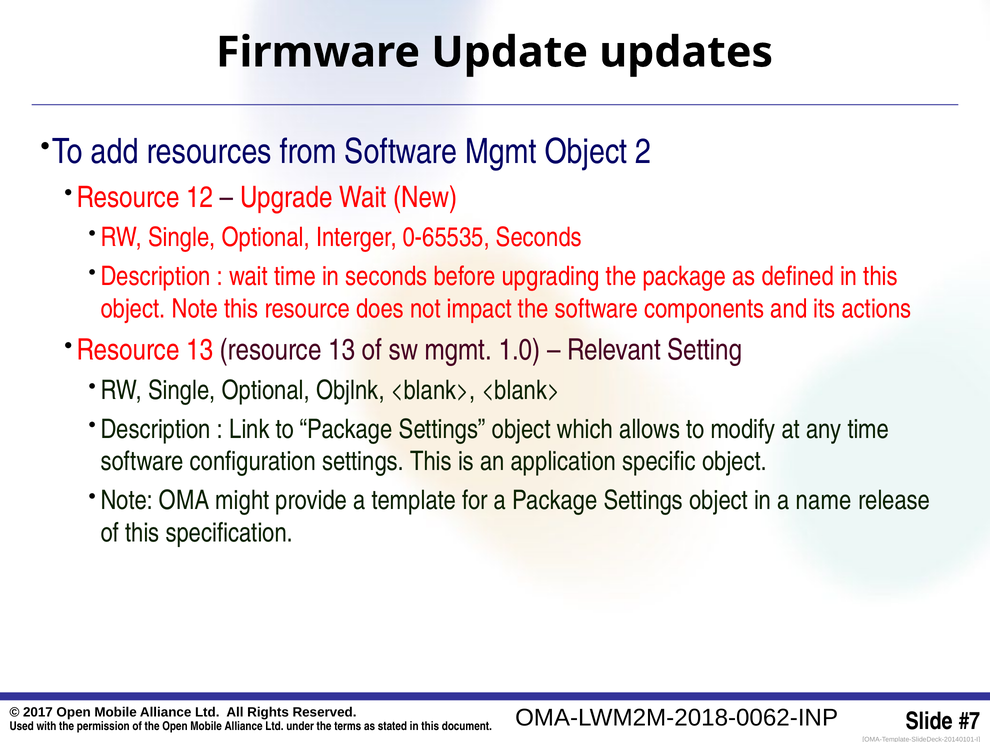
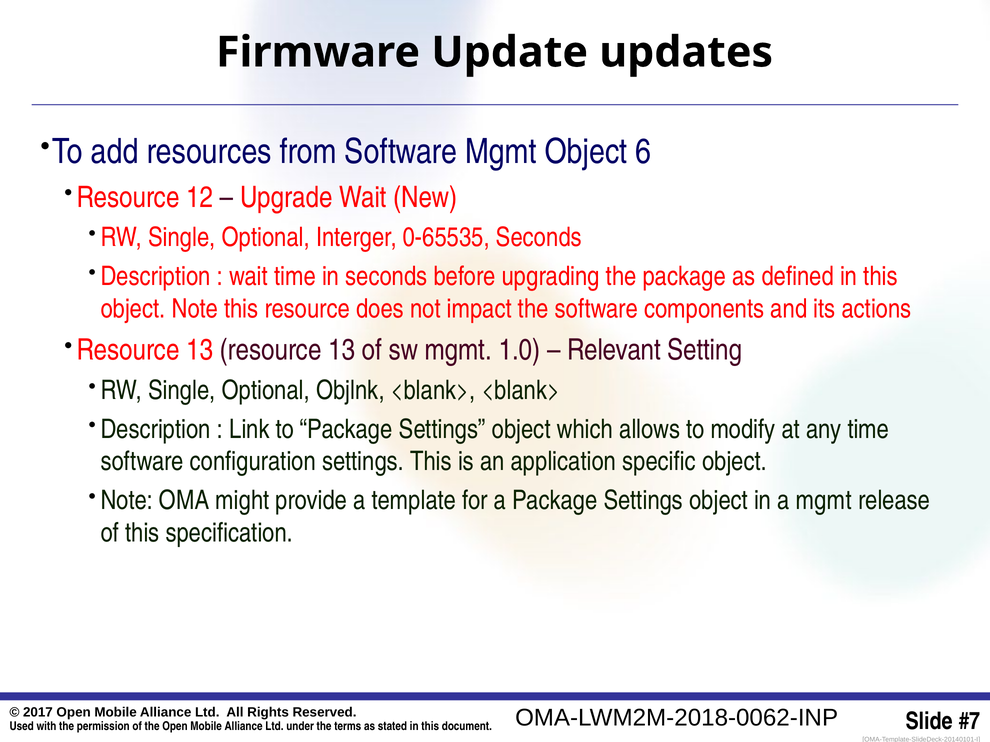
2: 2 -> 6
a name: name -> mgmt
